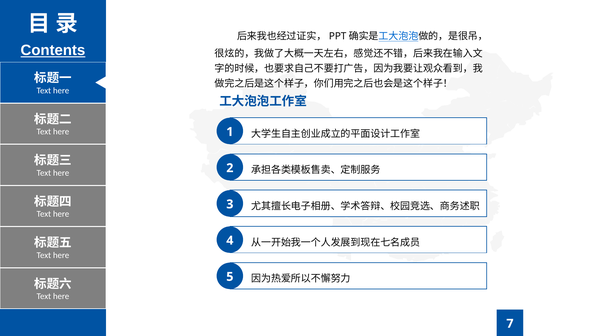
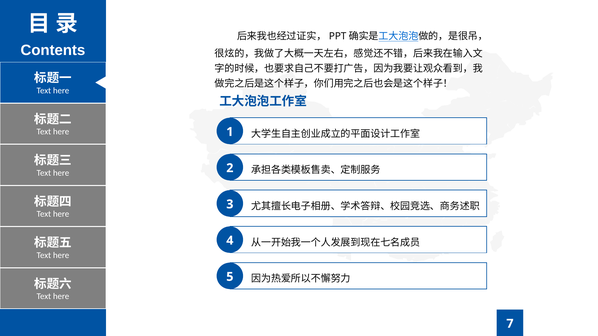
Contents underline: present -> none
